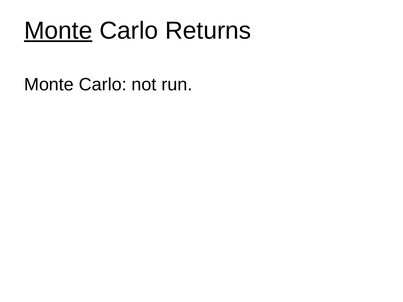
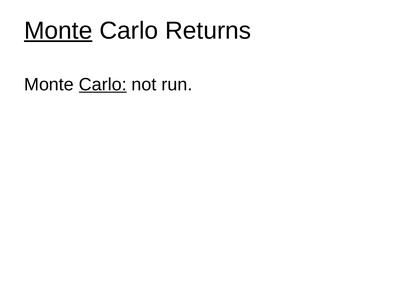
Carlo at (103, 85) underline: none -> present
